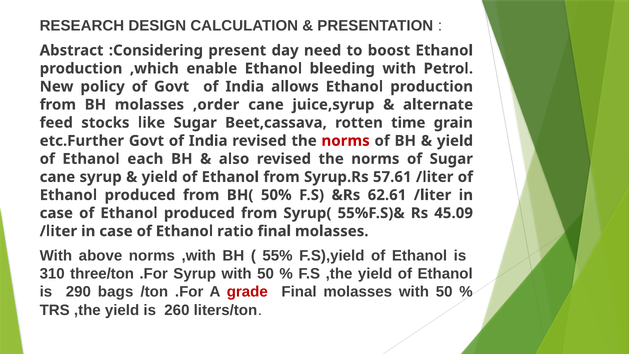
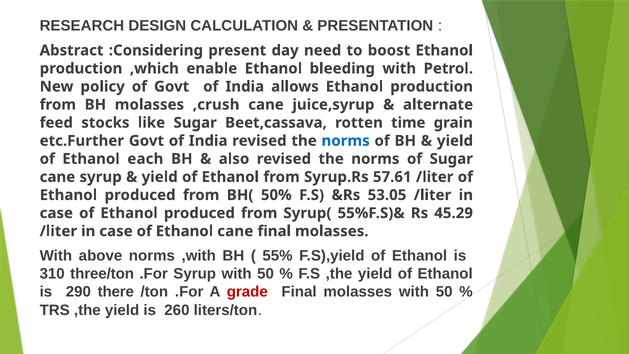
,order: ,order -> ,crush
norms at (346, 141) colour: red -> blue
62.61: 62.61 -> 53.05
45.09: 45.09 -> 45.29
Ethanol ratio: ratio -> cane
bags: bags -> there
